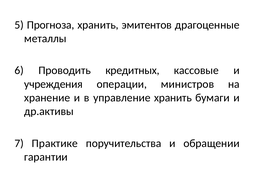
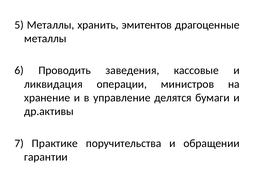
5 Прогноза: Прогноза -> Металлы
кредитных: кредитных -> заведения
учреждения: учреждения -> ликвидация
управление хранить: хранить -> делятся
